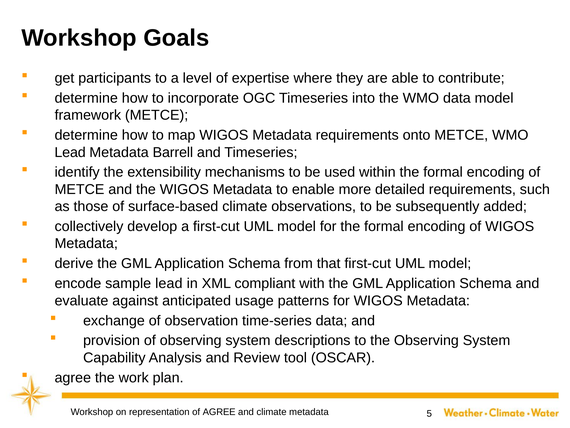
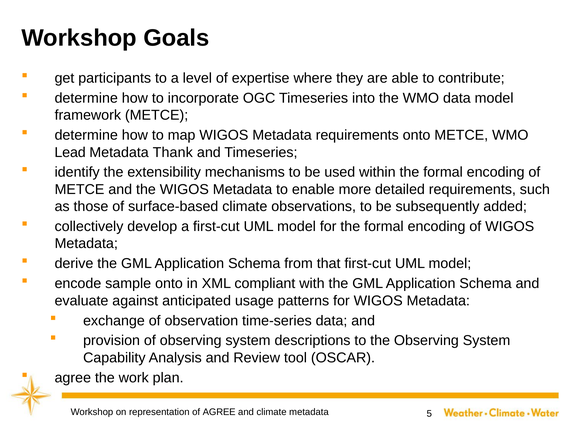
Barrell: Barrell -> Thank
sample lead: lead -> onto
